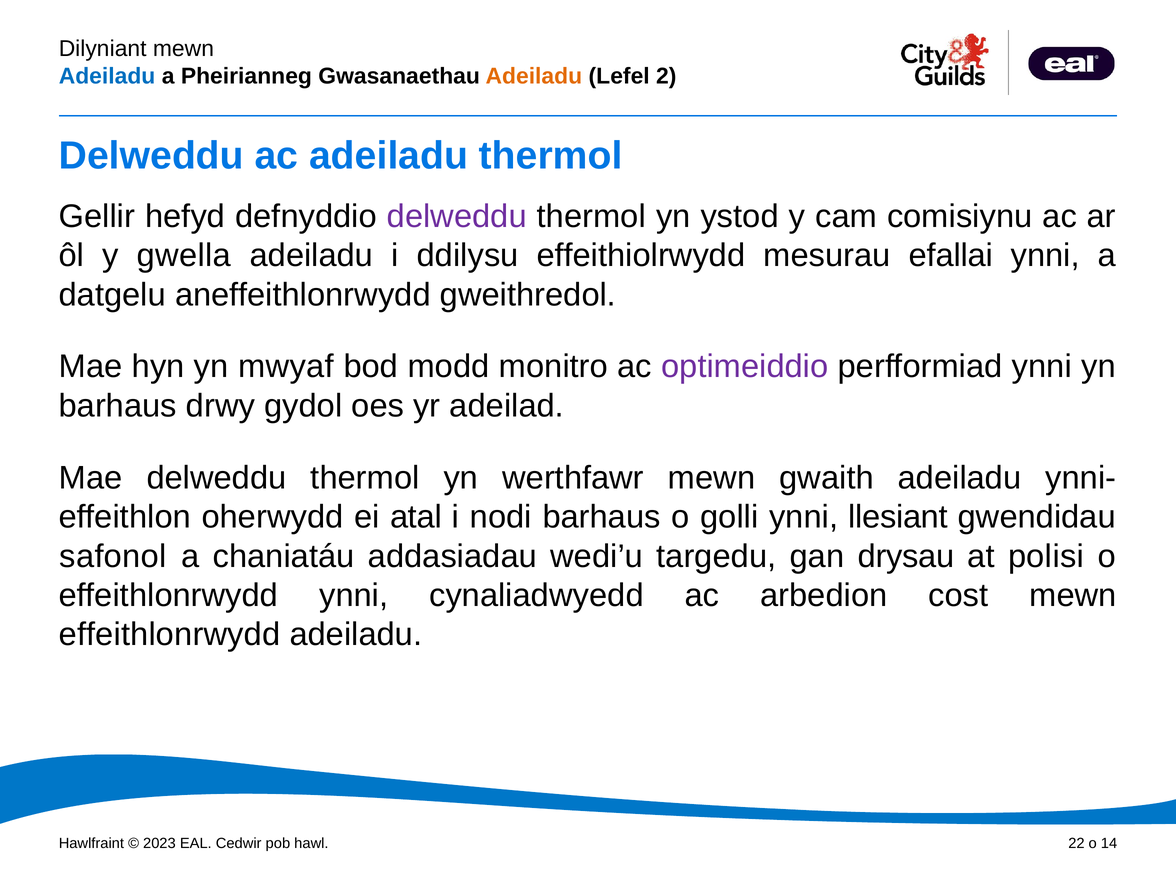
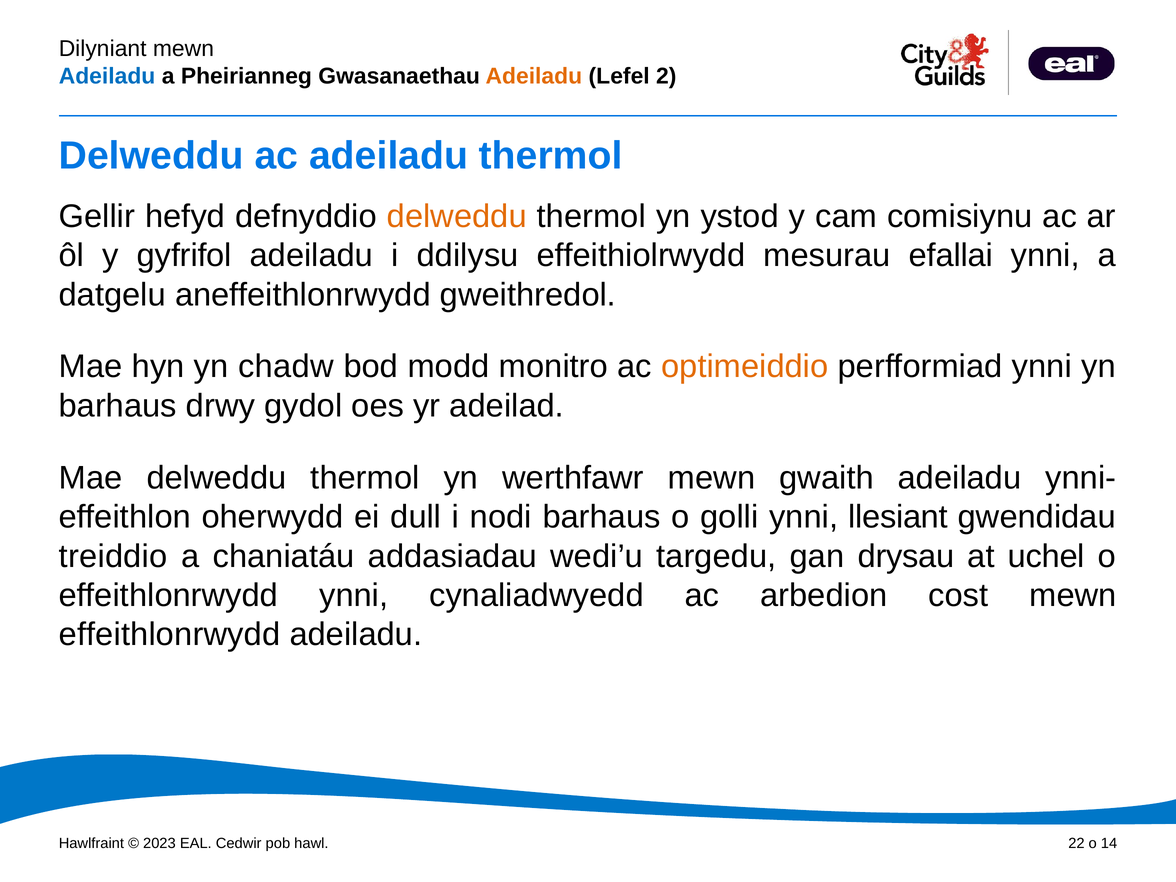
delweddu at (457, 216) colour: purple -> orange
gwella: gwella -> gyfrifol
mwyaf: mwyaf -> chadw
optimeiddio colour: purple -> orange
atal: atal -> dull
safonol: safonol -> treiddio
polisi: polisi -> uchel
